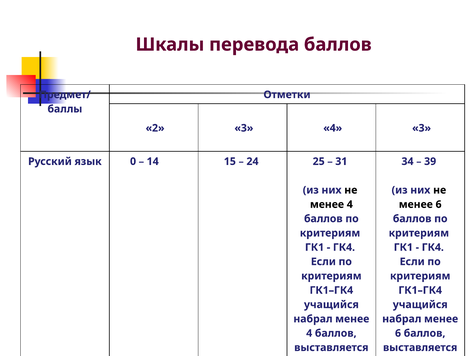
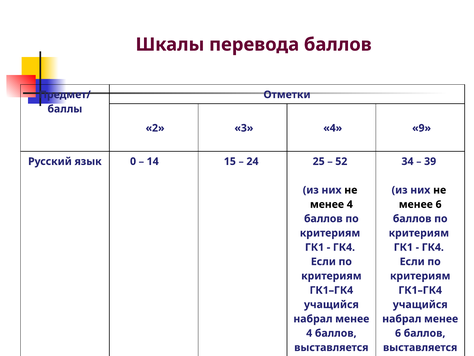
4 3: 3 -> 9
31: 31 -> 52
